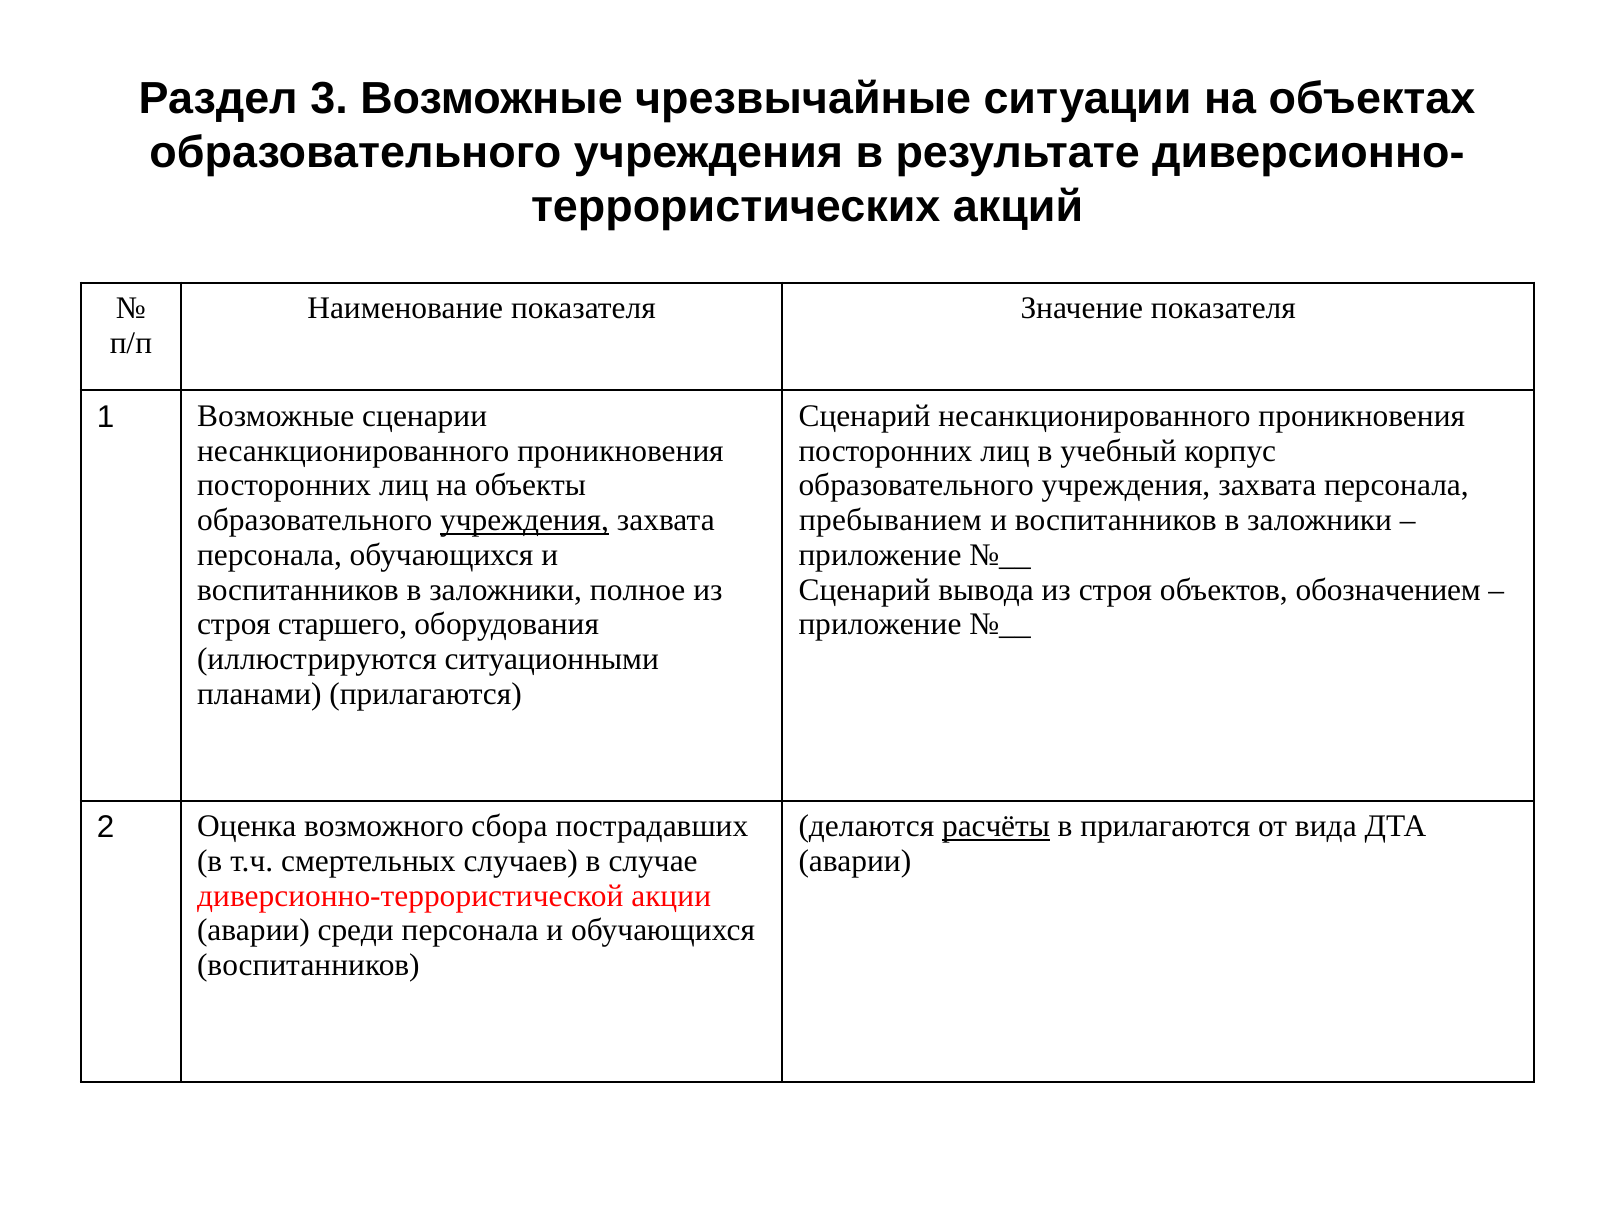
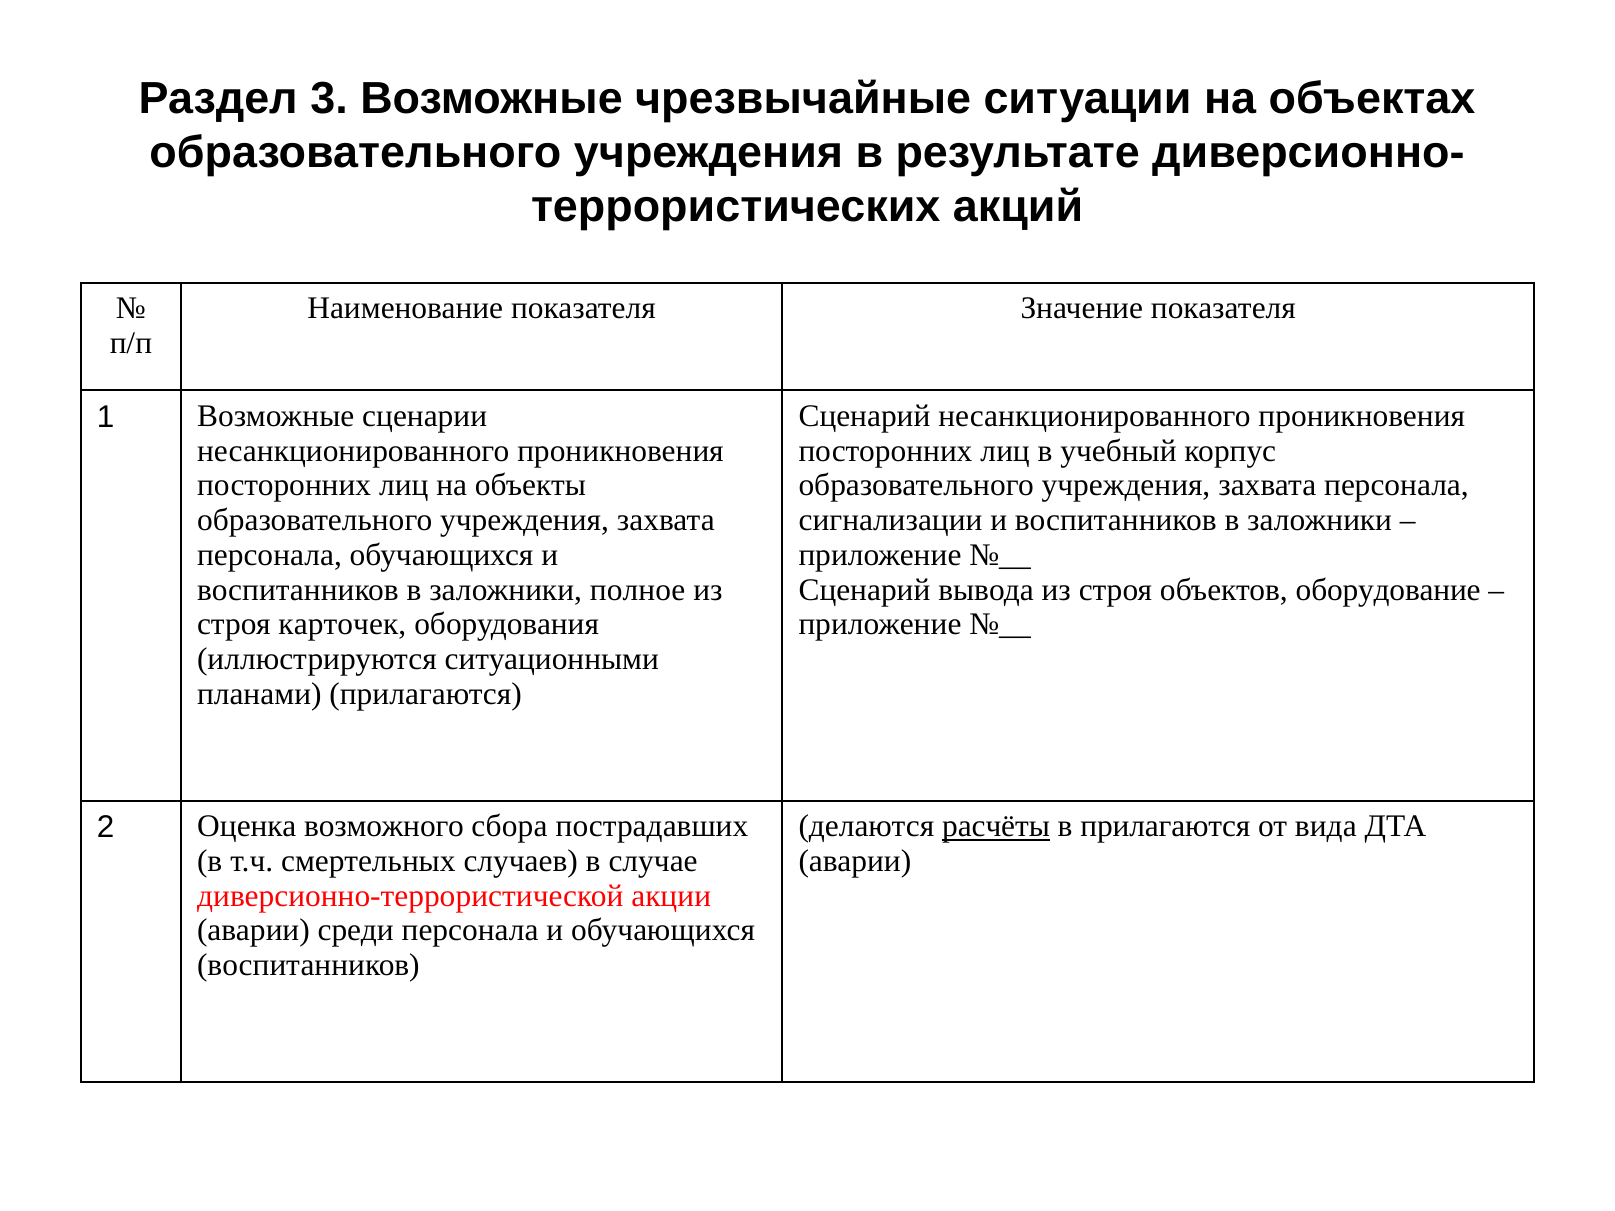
учреждения at (525, 520) underline: present -> none
пребыванием: пребыванием -> сигнализации
обозначением: обозначением -> оборудование
старшего: старшего -> карточек
